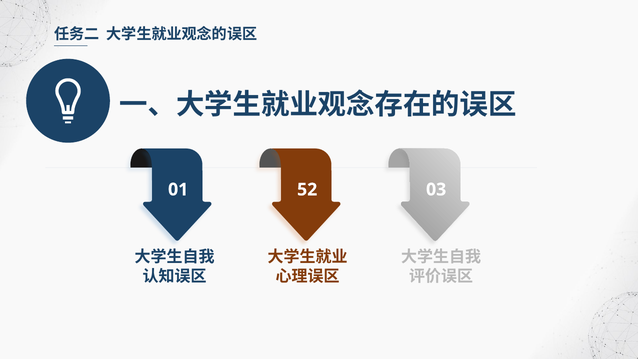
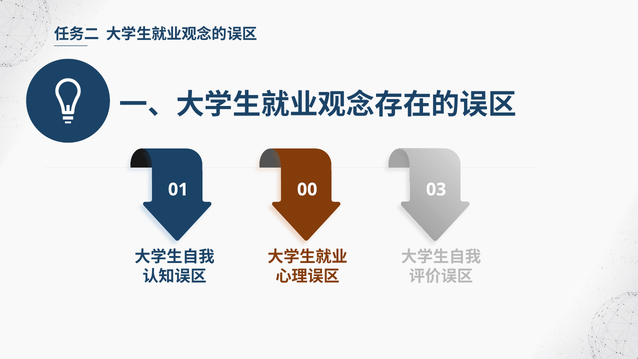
52: 52 -> 00
